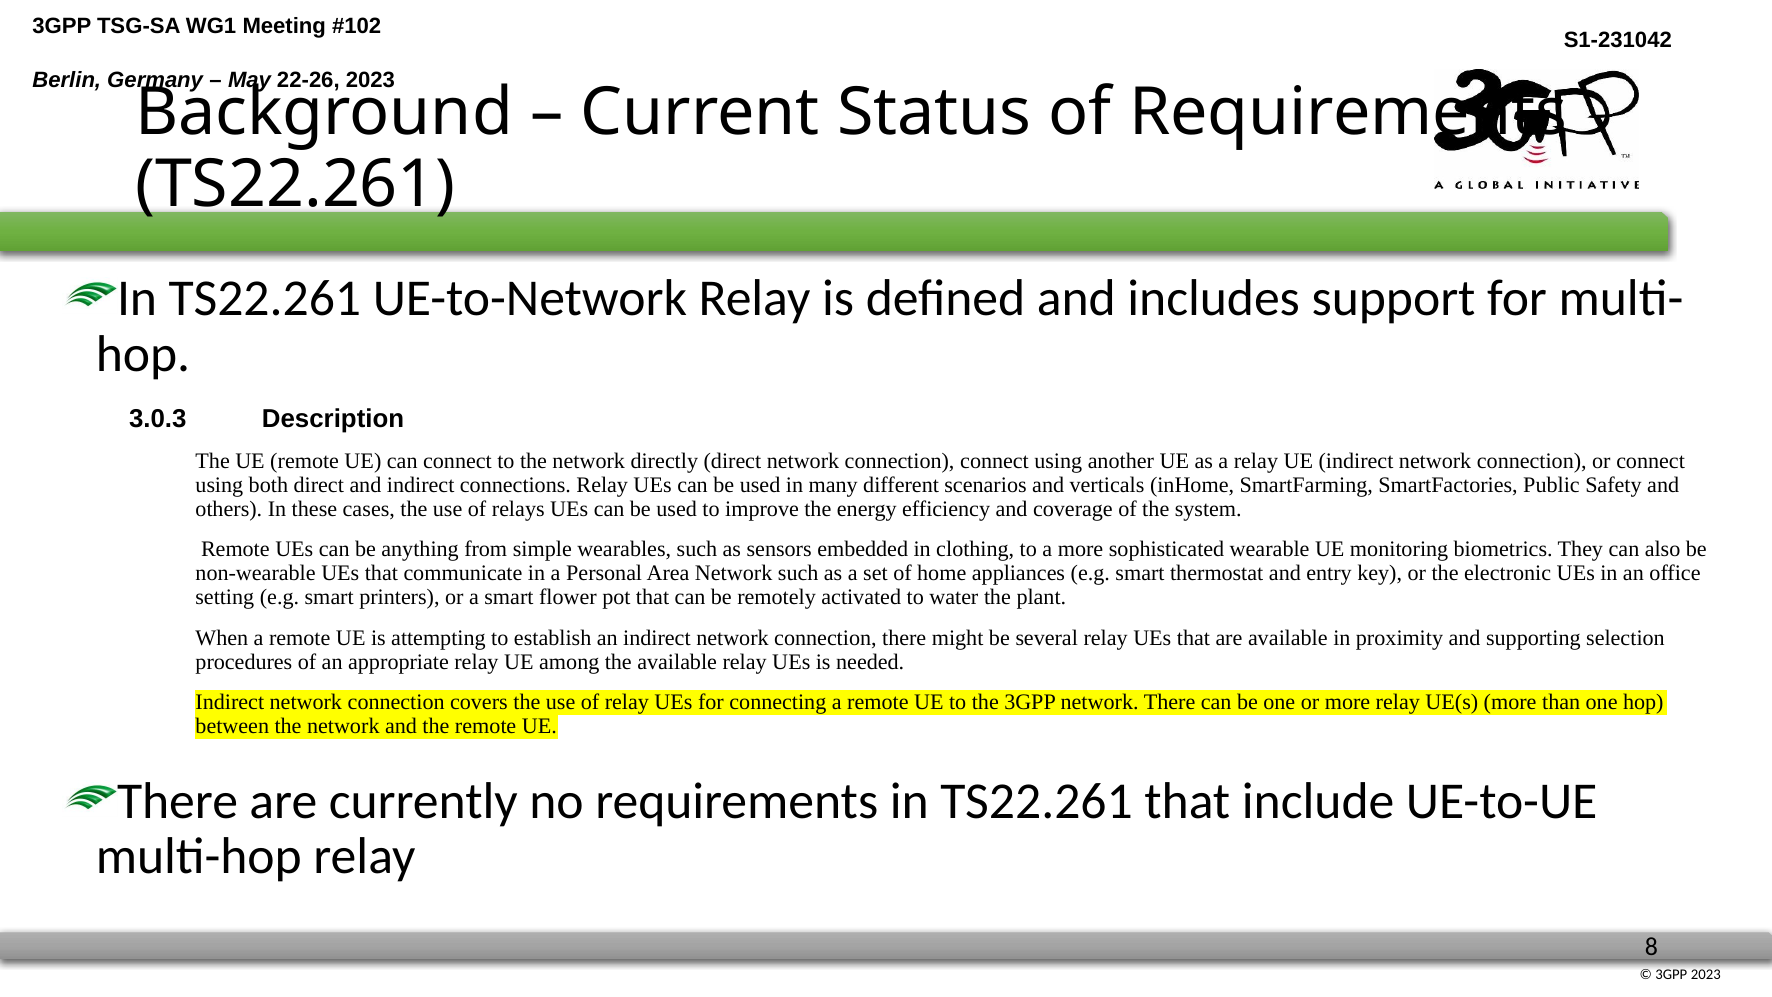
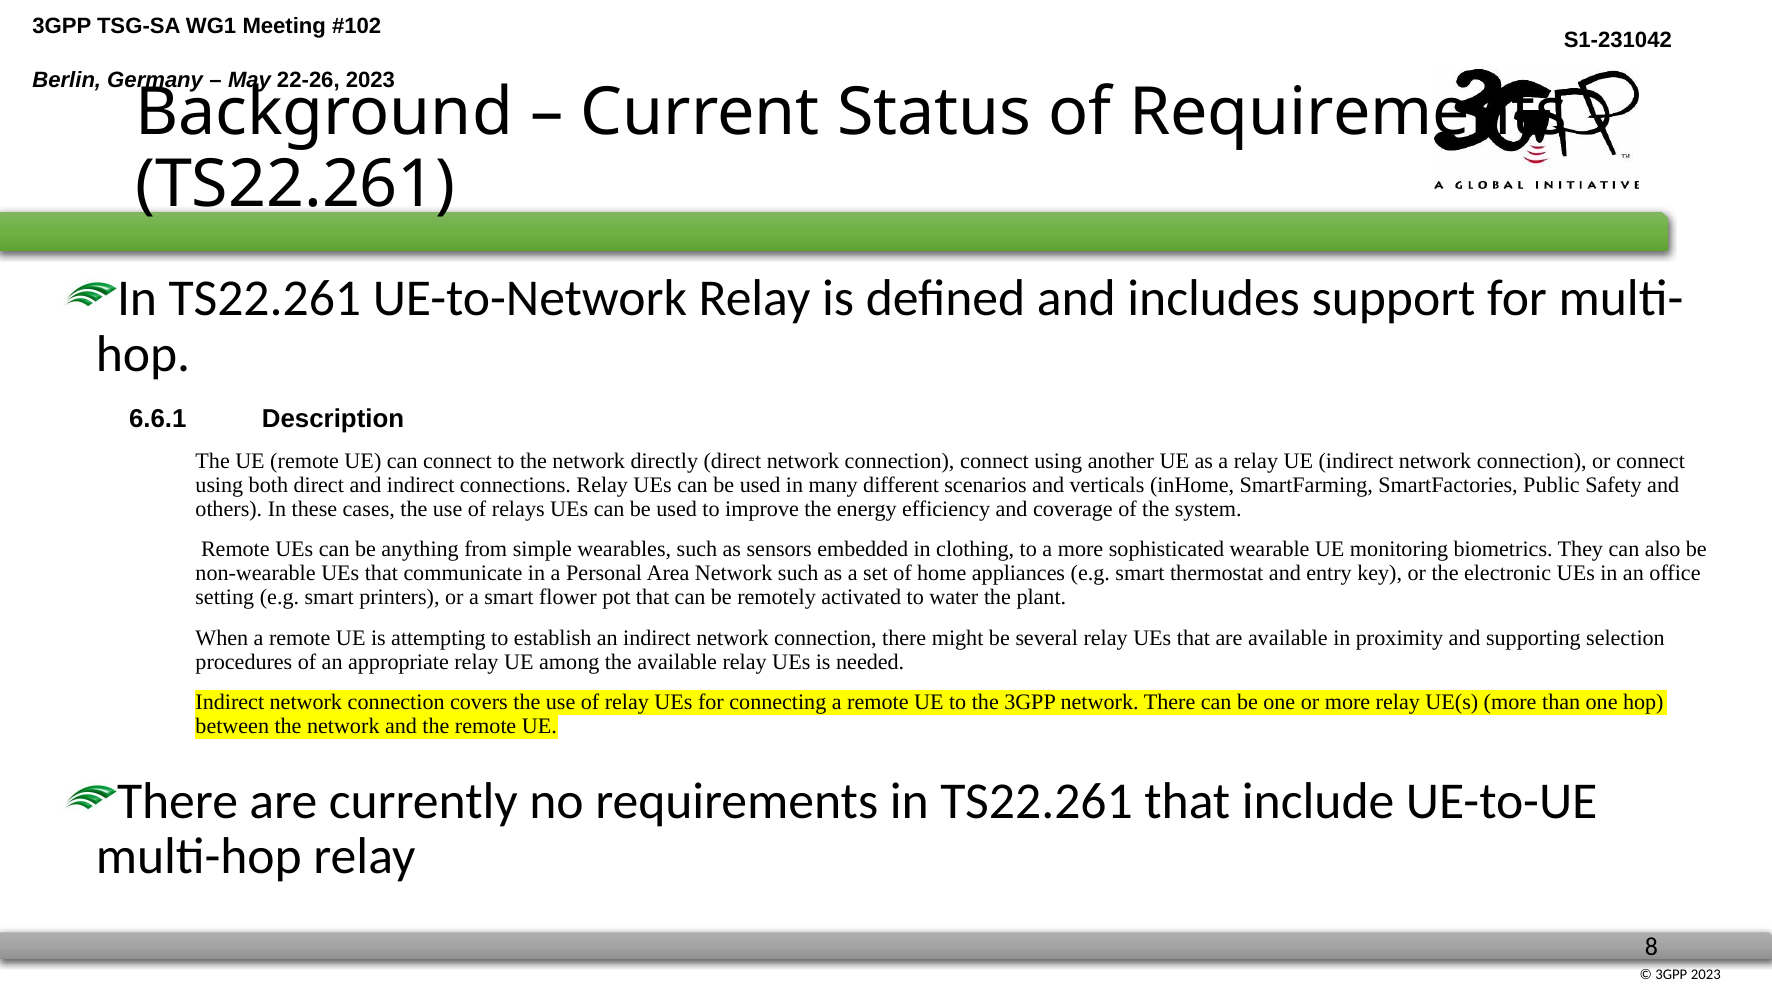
3.0.3: 3.0.3 -> 6.6.1
